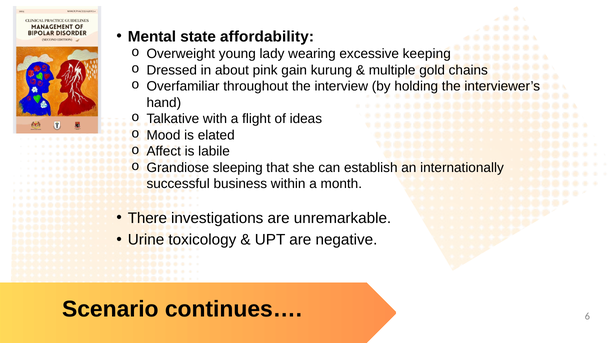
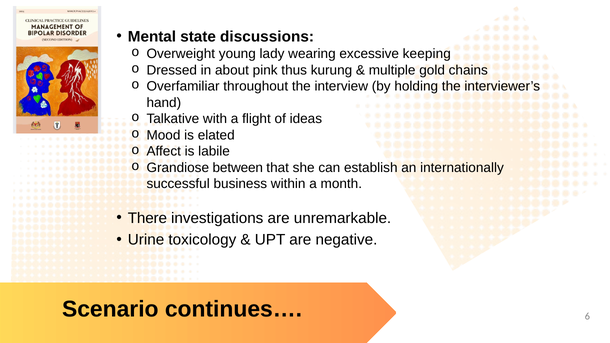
affordability: affordability -> discussions
gain: gain -> thus
sleeping: sleeping -> between
